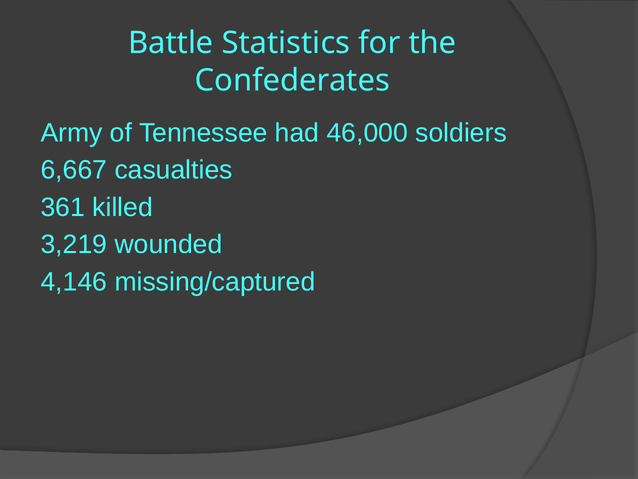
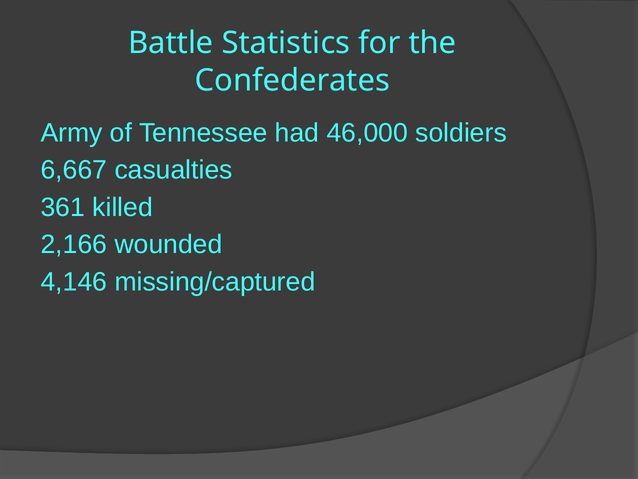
3,219: 3,219 -> 2,166
